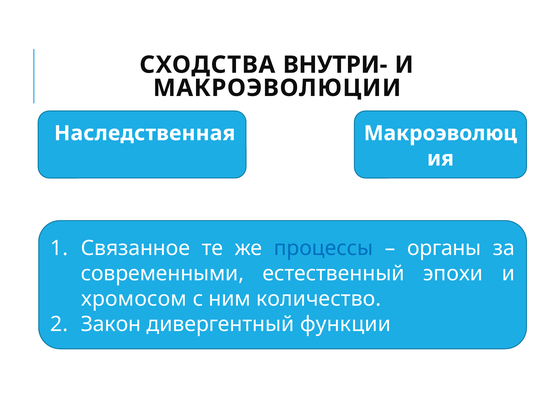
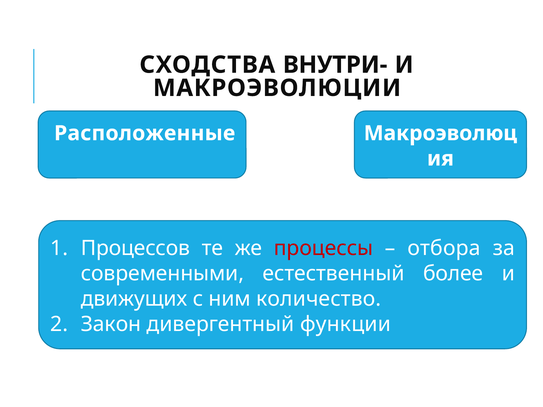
Наследственная: Наследственная -> Расположенные
Связанное: Связанное -> Процессов
процессы colour: blue -> red
органы: органы -> отбора
эпохи: эпохи -> более
хромосом: хромосом -> движущих
